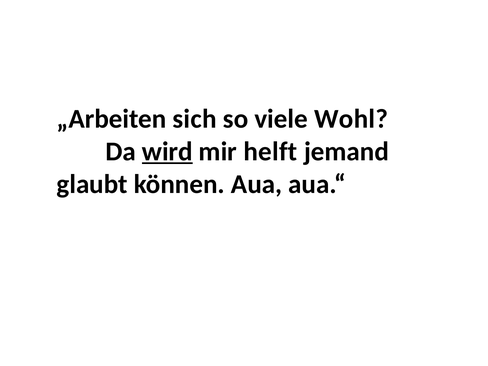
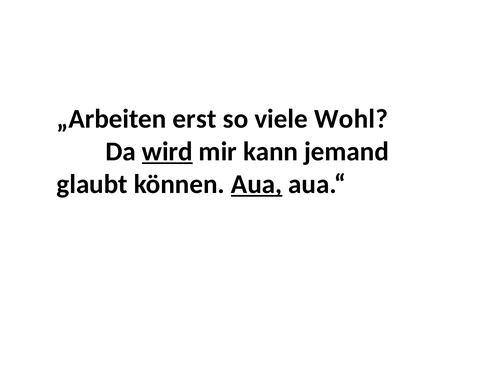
sich: sich -> erst
helft: helft -> kann
Aua underline: none -> present
